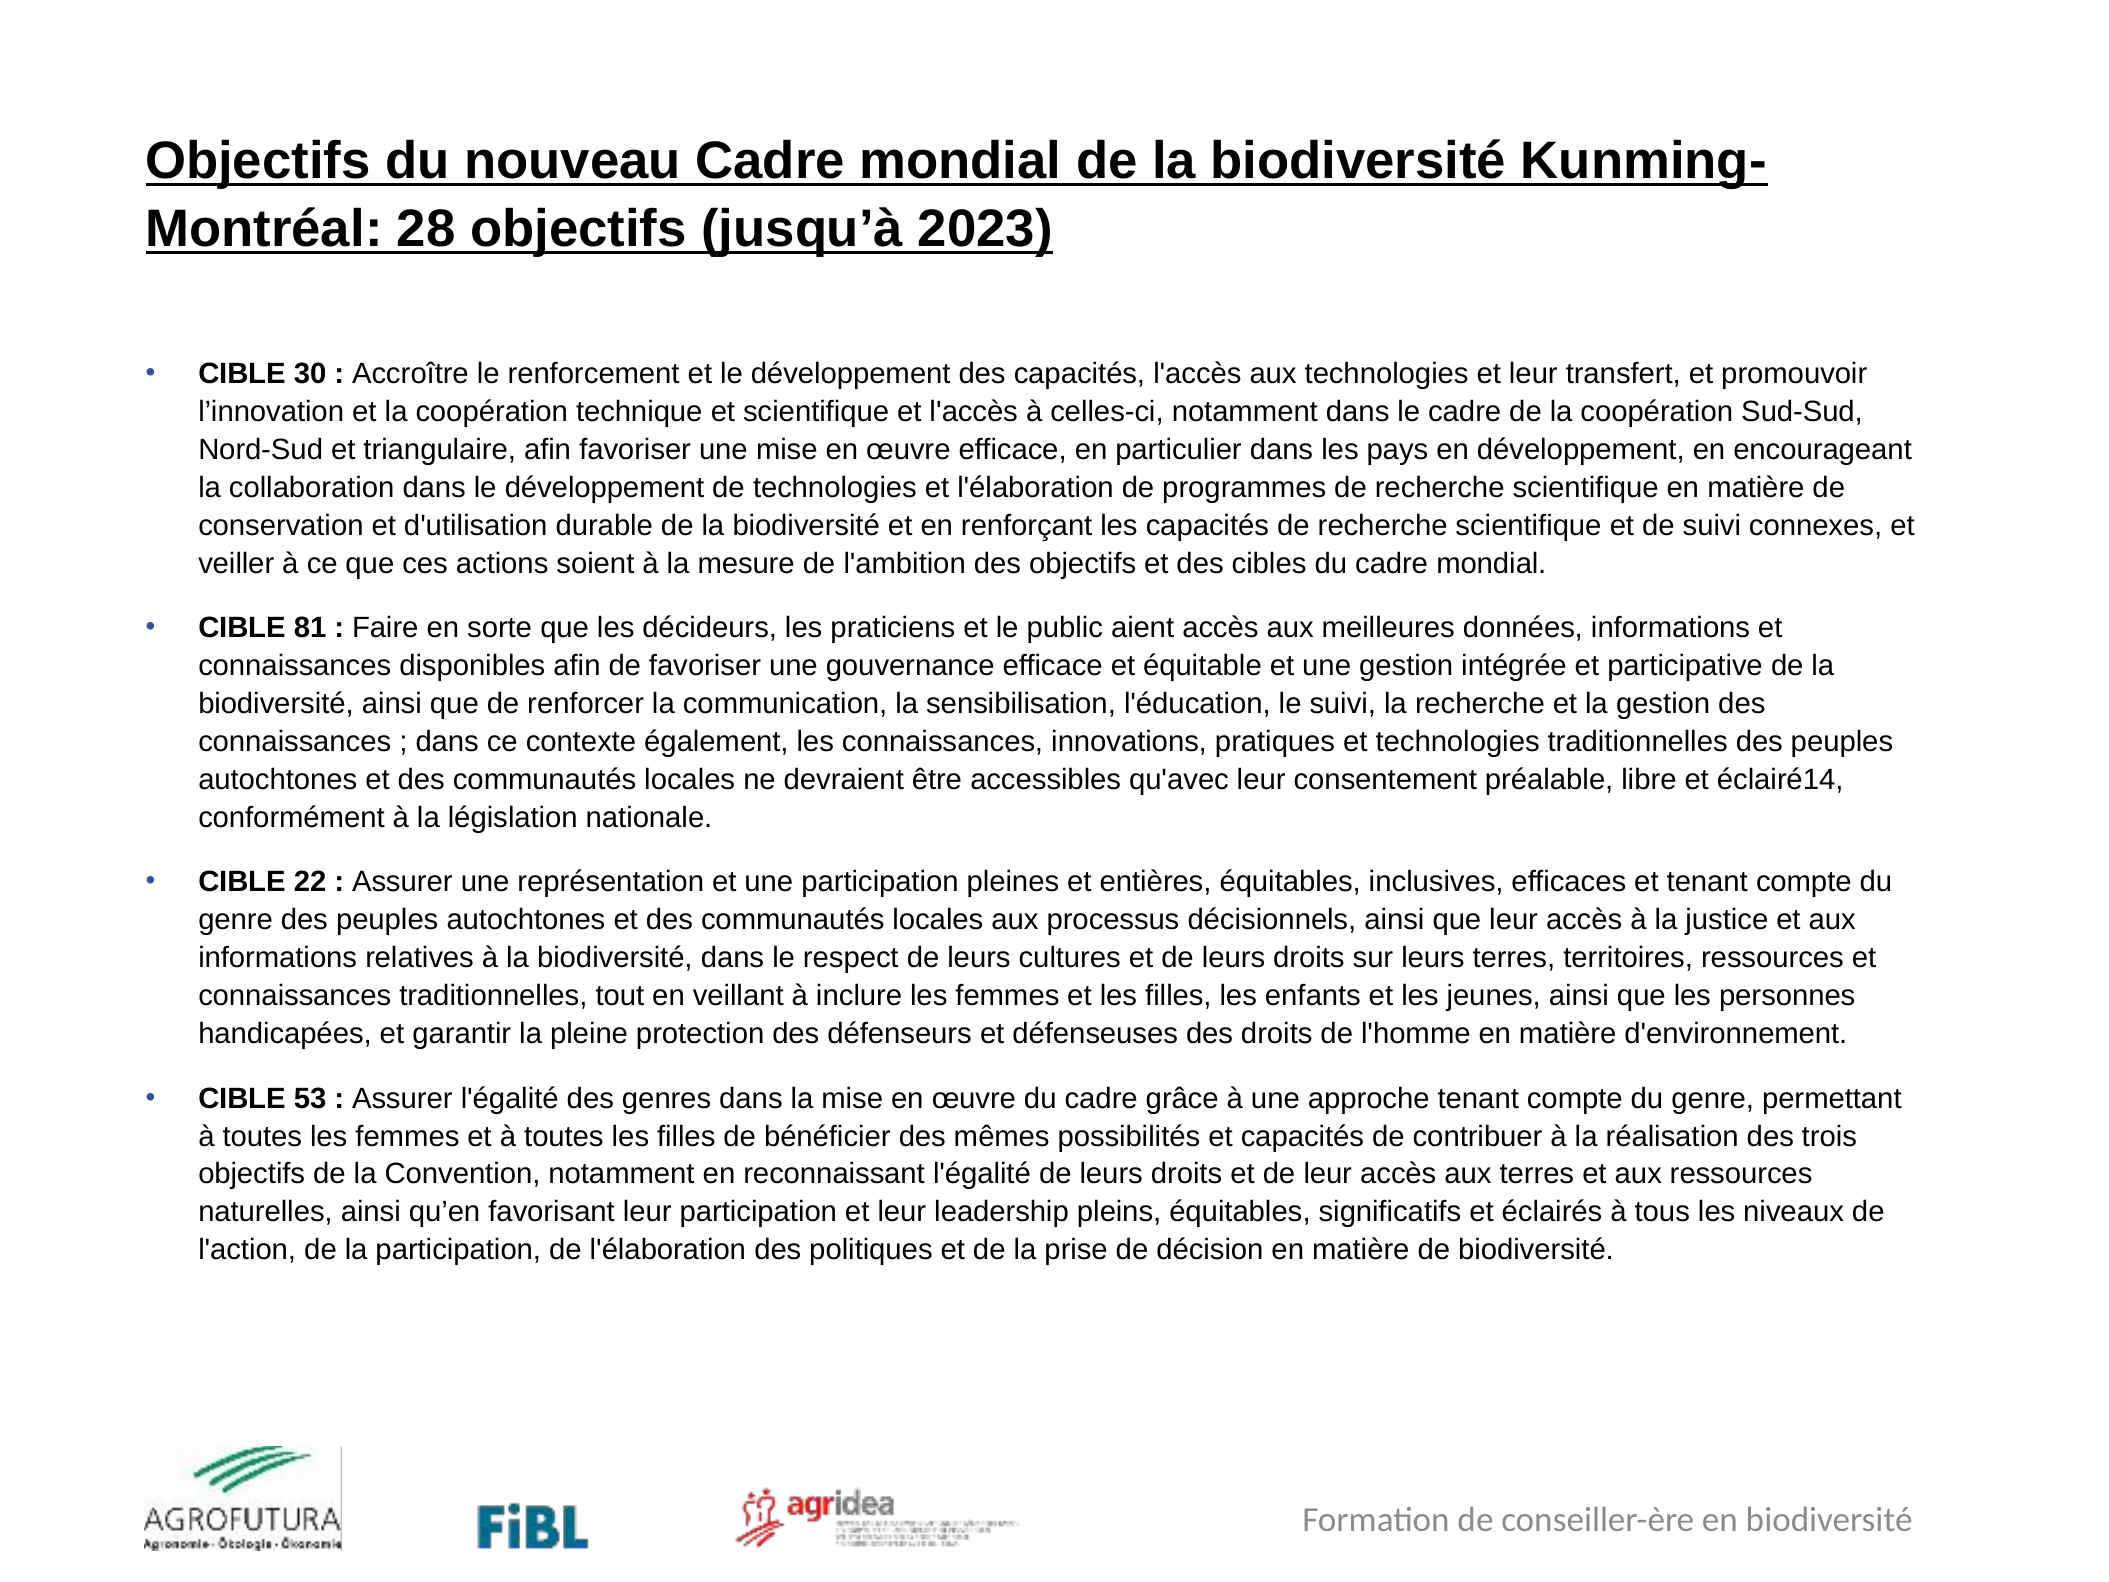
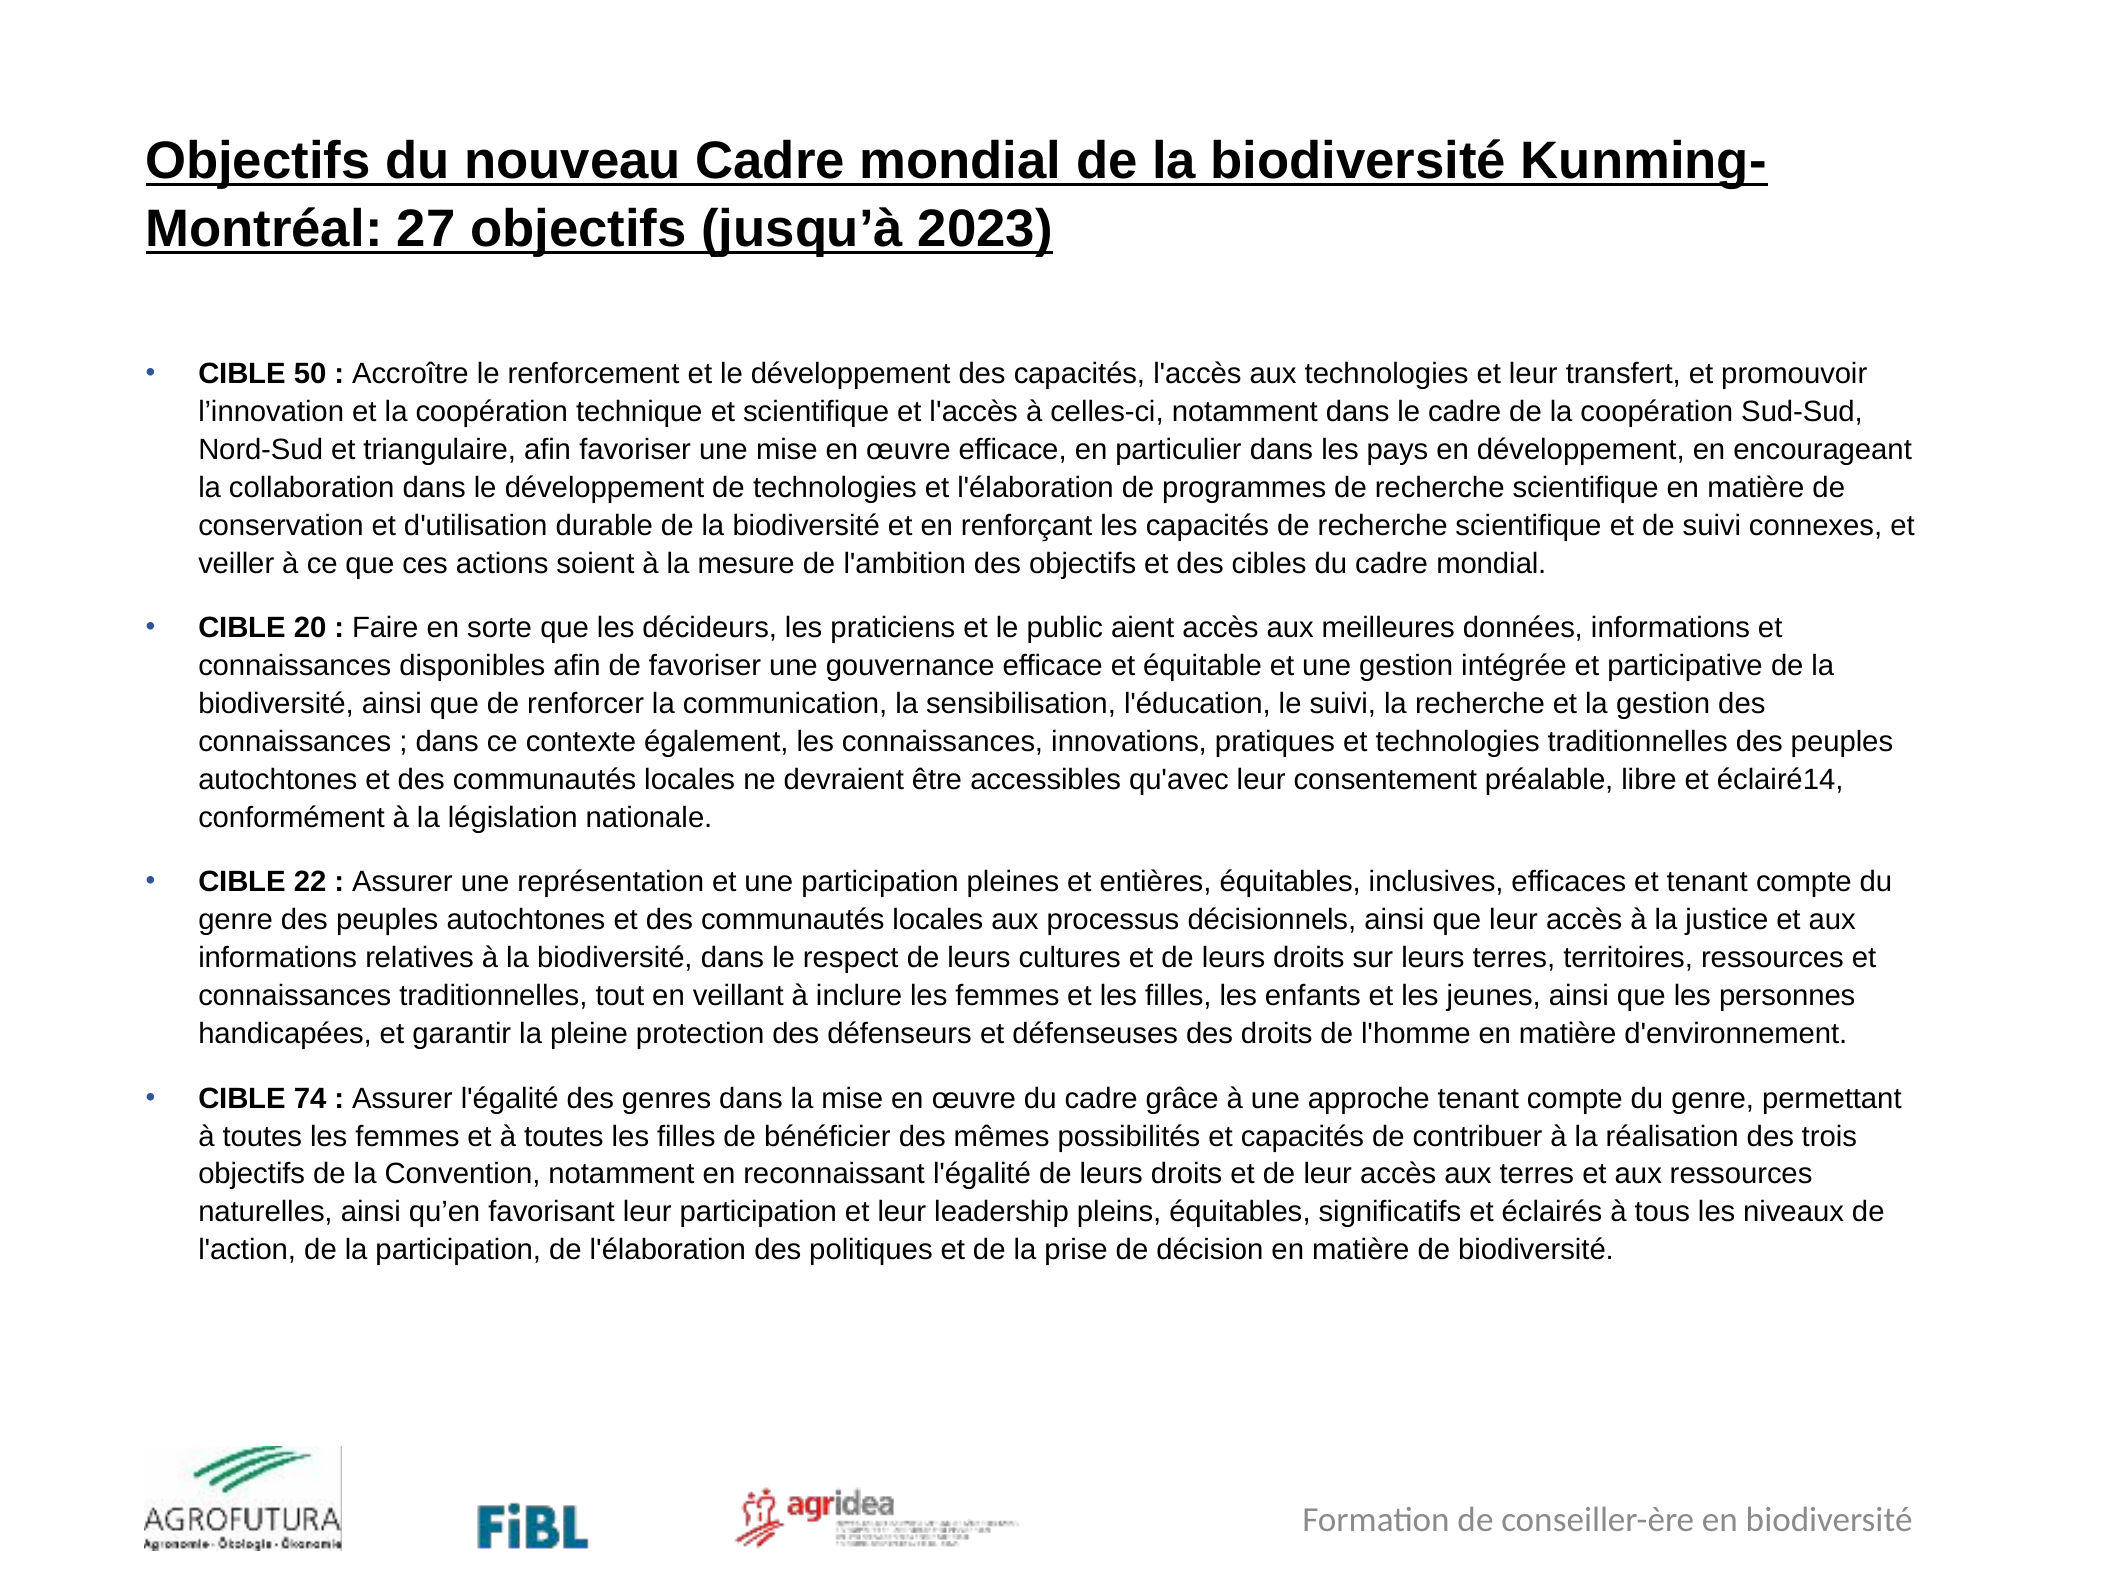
28: 28 -> 27
30: 30 -> 50
81: 81 -> 20
53: 53 -> 74
